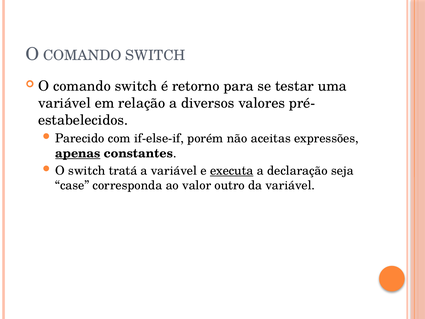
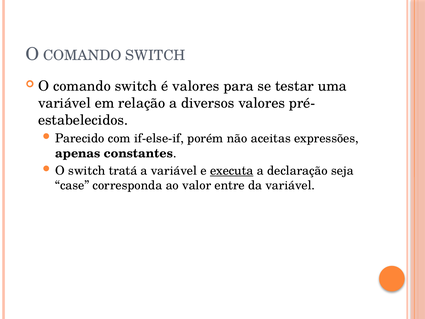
é retorno: retorno -> valores
apenas underline: present -> none
outro: outro -> entre
